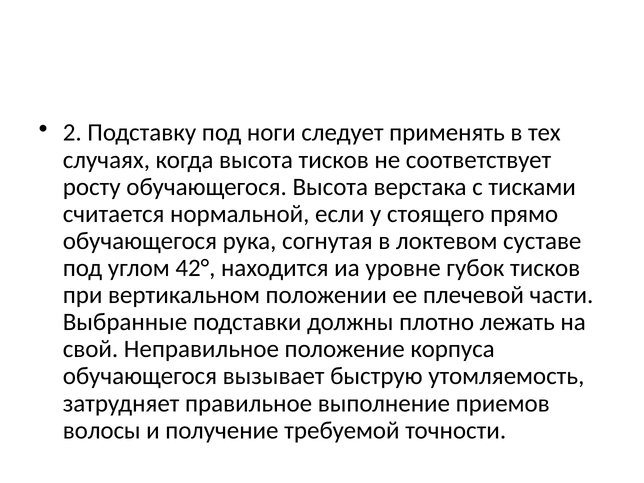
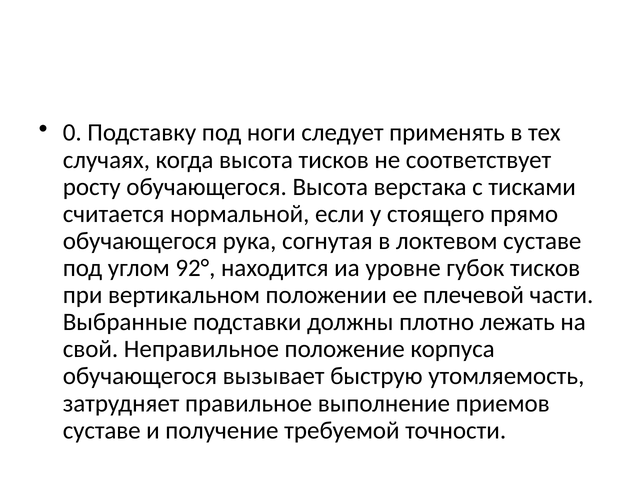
2: 2 -> 0
42°: 42° -> 92°
волосы at (102, 430): волосы -> суставе
